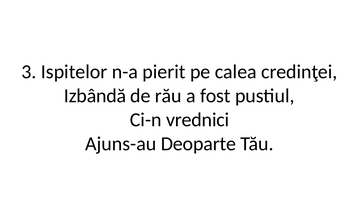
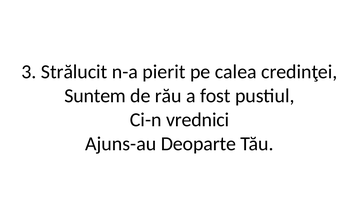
Ispitelor: Ispitelor -> Strălucit
Izbândă: Izbândă -> Suntem
